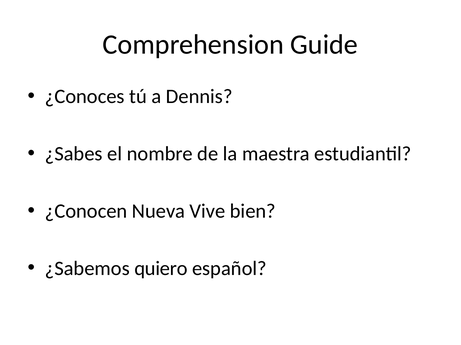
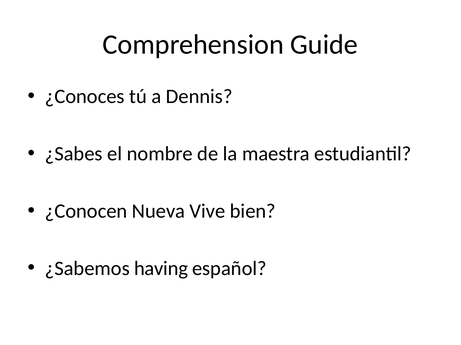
quiero: quiero -> having
